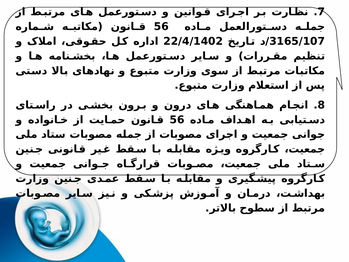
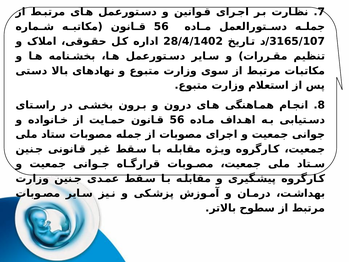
22/4/1402: 22/4/1402 -> 28/4/1402
